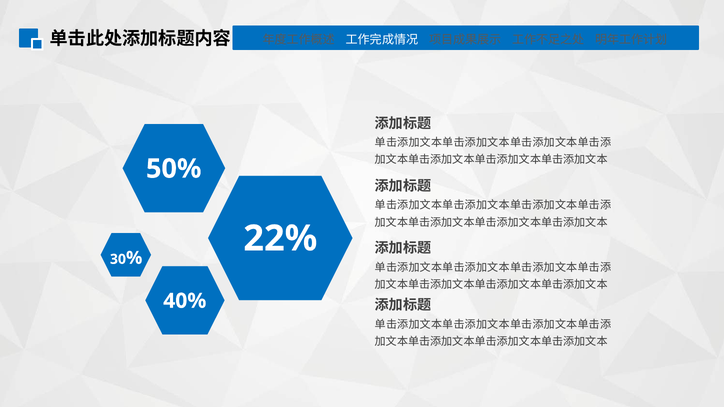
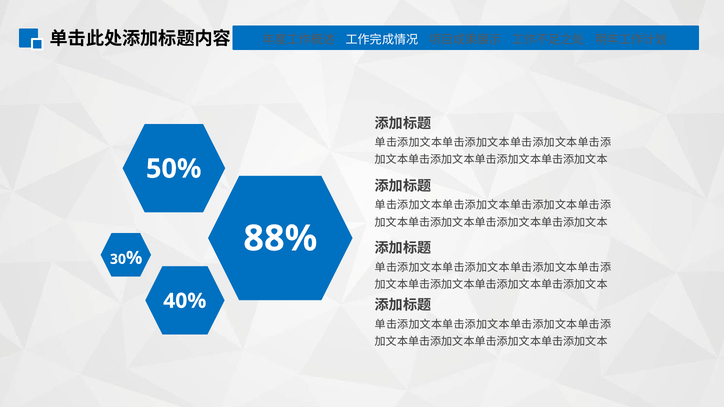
22%: 22% -> 88%
